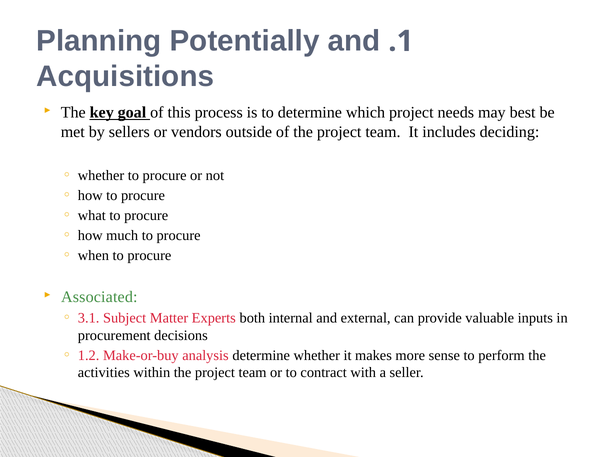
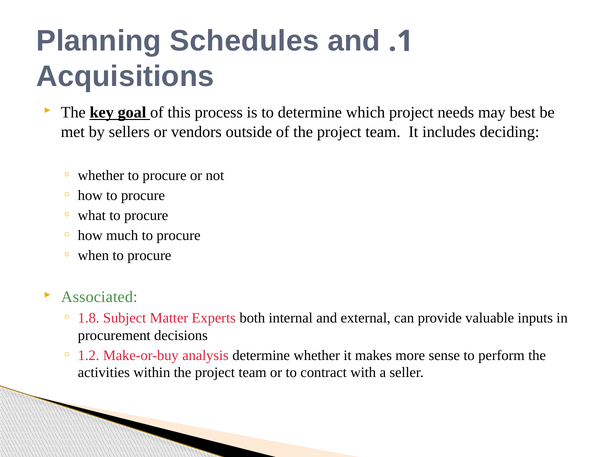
Potentially: Potentially -> Schedules
3.1: 3.1 -> 1.8
